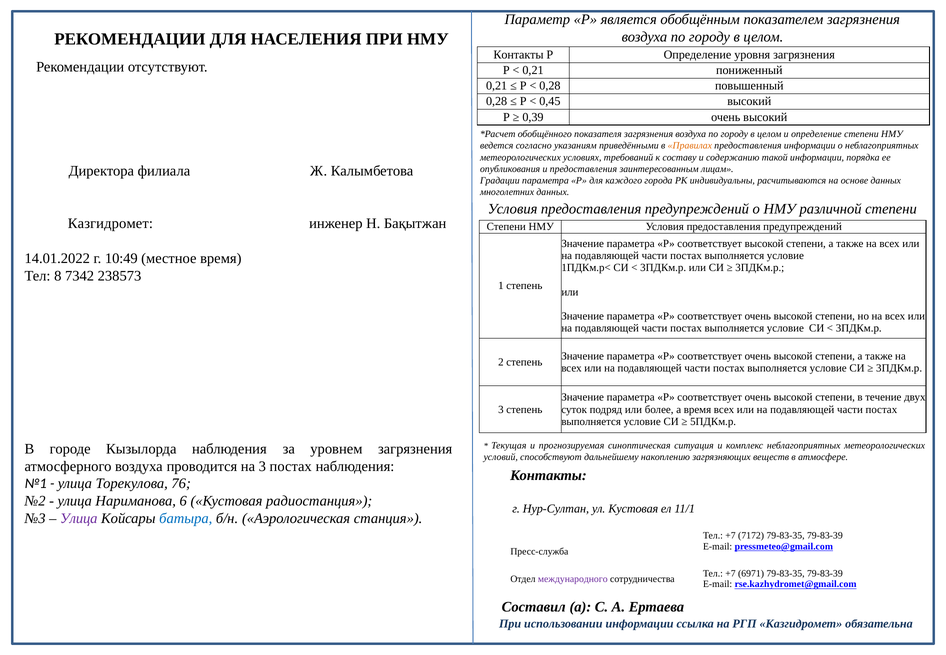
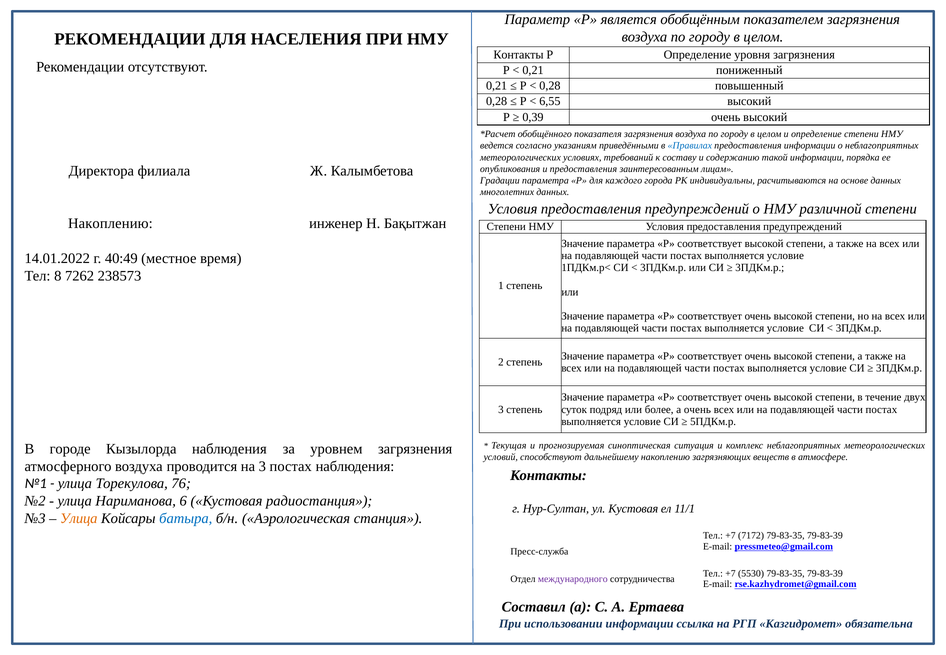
0,45: 0,45 -> 6,55
Правилах colour: orange -> blue
Казгидромет at (110, 223): Казгидромет -> Накоплению
10:49: 10:49 -> 40:49
7342: 7342 -> 7262
а время: время -> очень
Улица at (79, 519) colour: purple -> orange
6971: 6971 -> 5530
